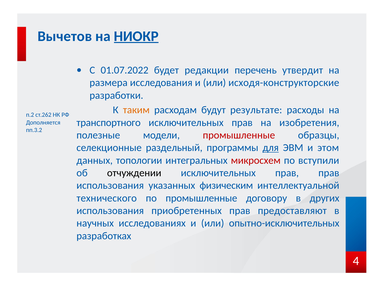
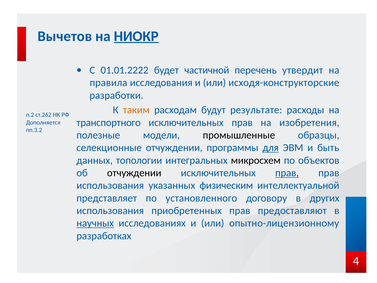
01.07.2022: 01.07.2022 -> 01.01.2222
редакции: редакции -> частичной
размера: размера -> правила
промышленные at (239, 135) colour: red -> black
селекционные раздельный: раздельный -> отчуждении
этом: этом -> быть
микросхем colour: red -> black
вступили: вступили -> объектов
прав at (287, 173) underline: none -> present
технического: технического -> представляет
по промышленные: промышленные -> установленного
научных underline: none -> present
опытно-исключительных: опытно-исключительных -> опытно-лицензионному
